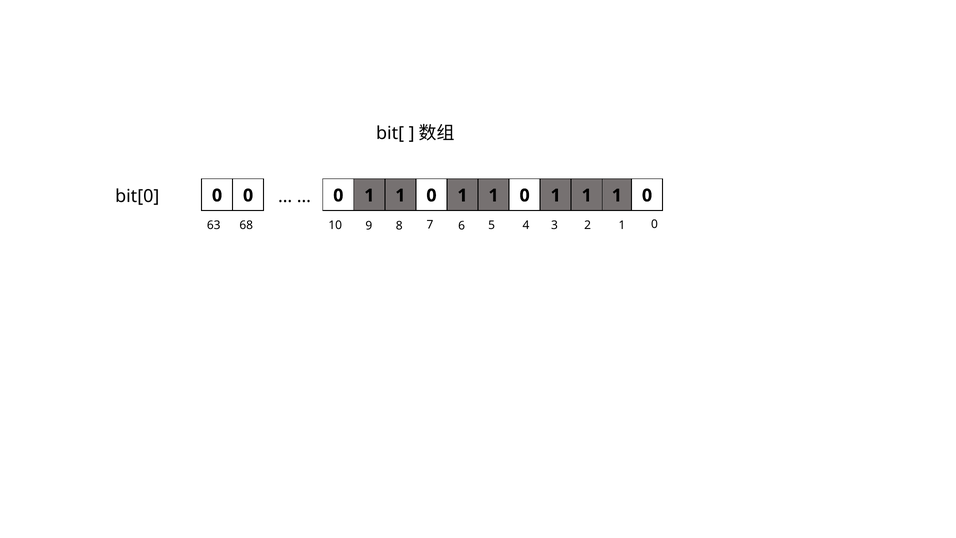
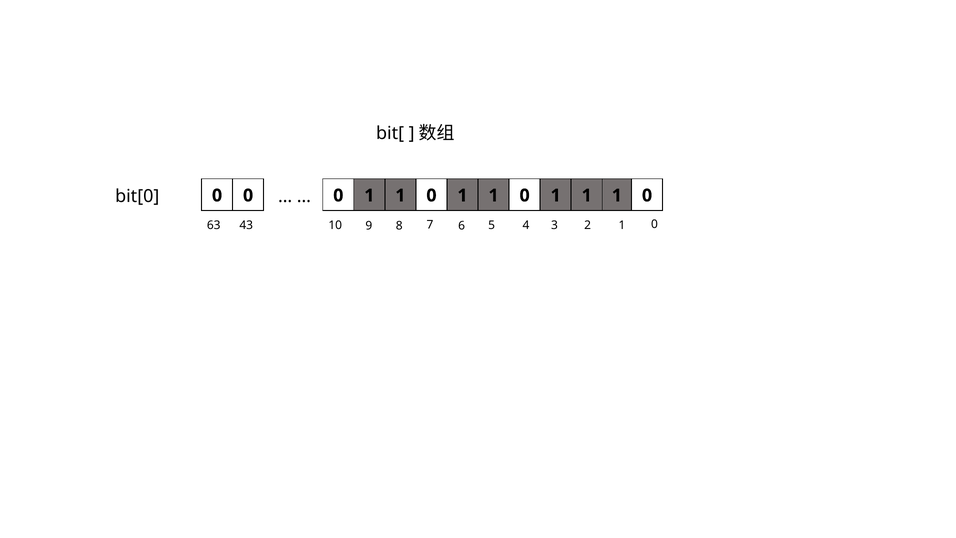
68: 68 -> 43
